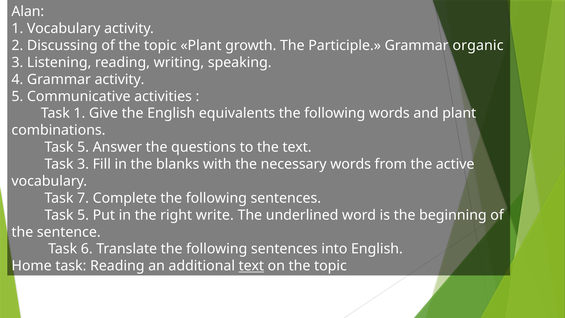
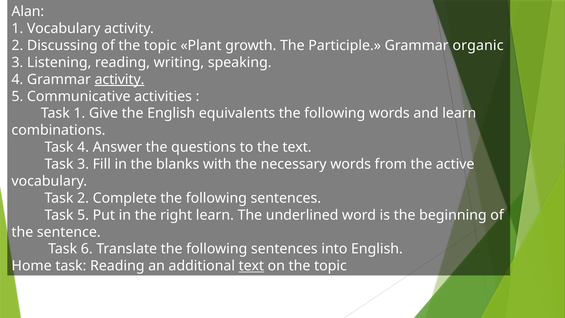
activity at (120, 79) underline: none -> present
and plant: plant -> learn
5 at (83, 147): 5 -> 4
Task 7: 7 -> 2
right write: write -> learn
